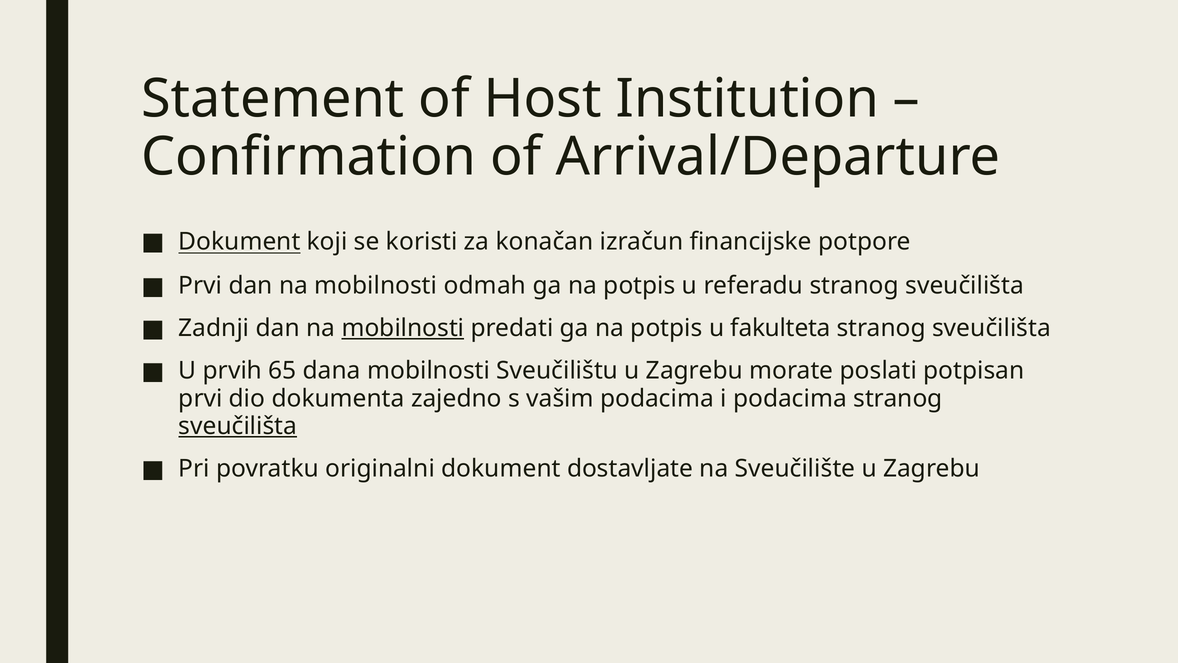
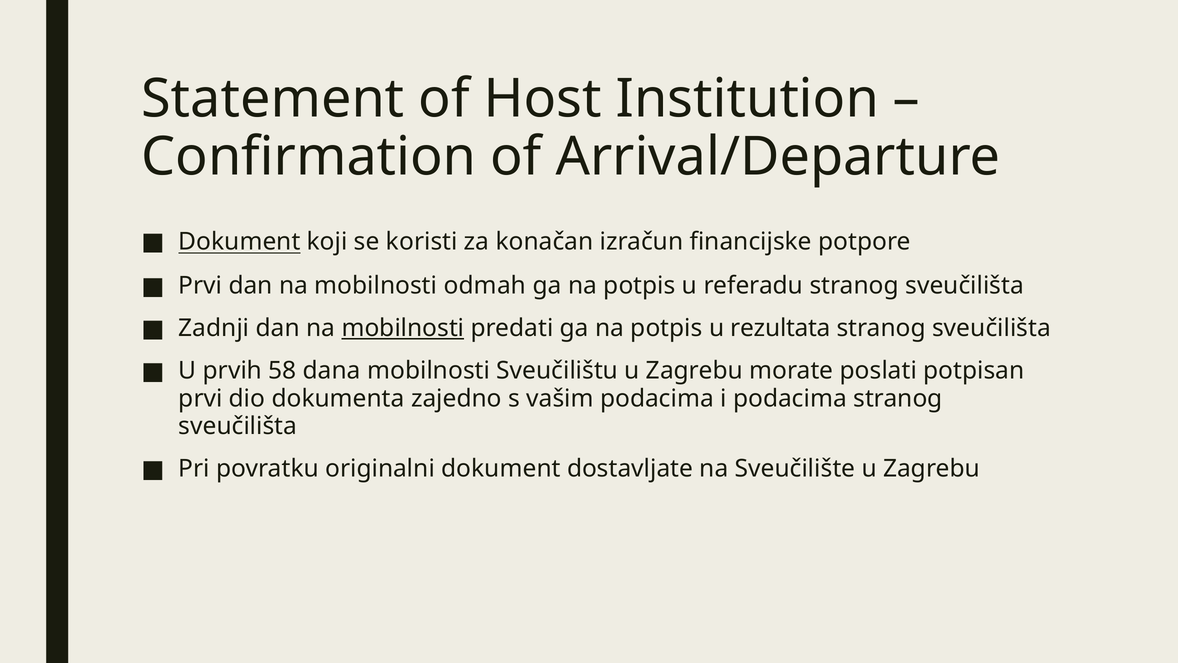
fakulteta: fakulteta -> rezultata
65: 65 -> 58
sveučilišta at (238, 426) underline: present -> none
